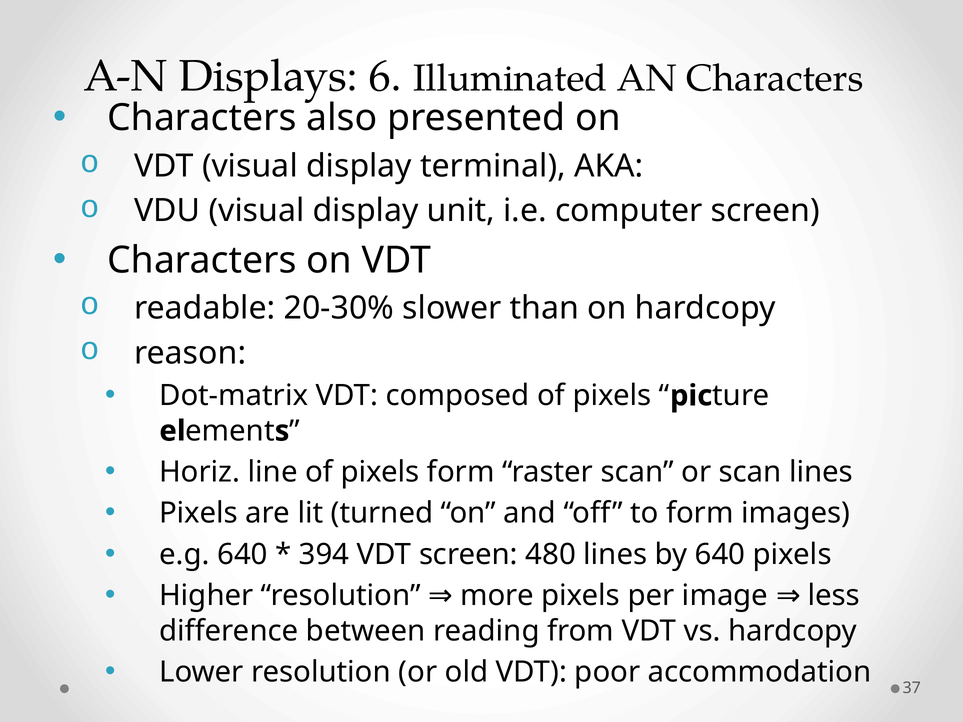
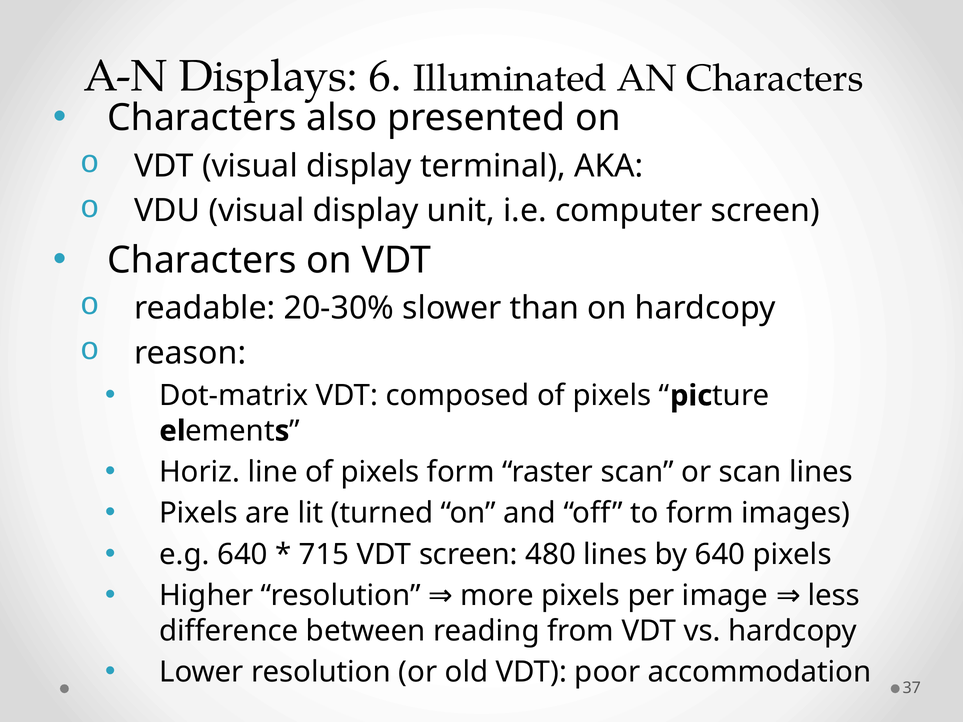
394: 394 -> 715
